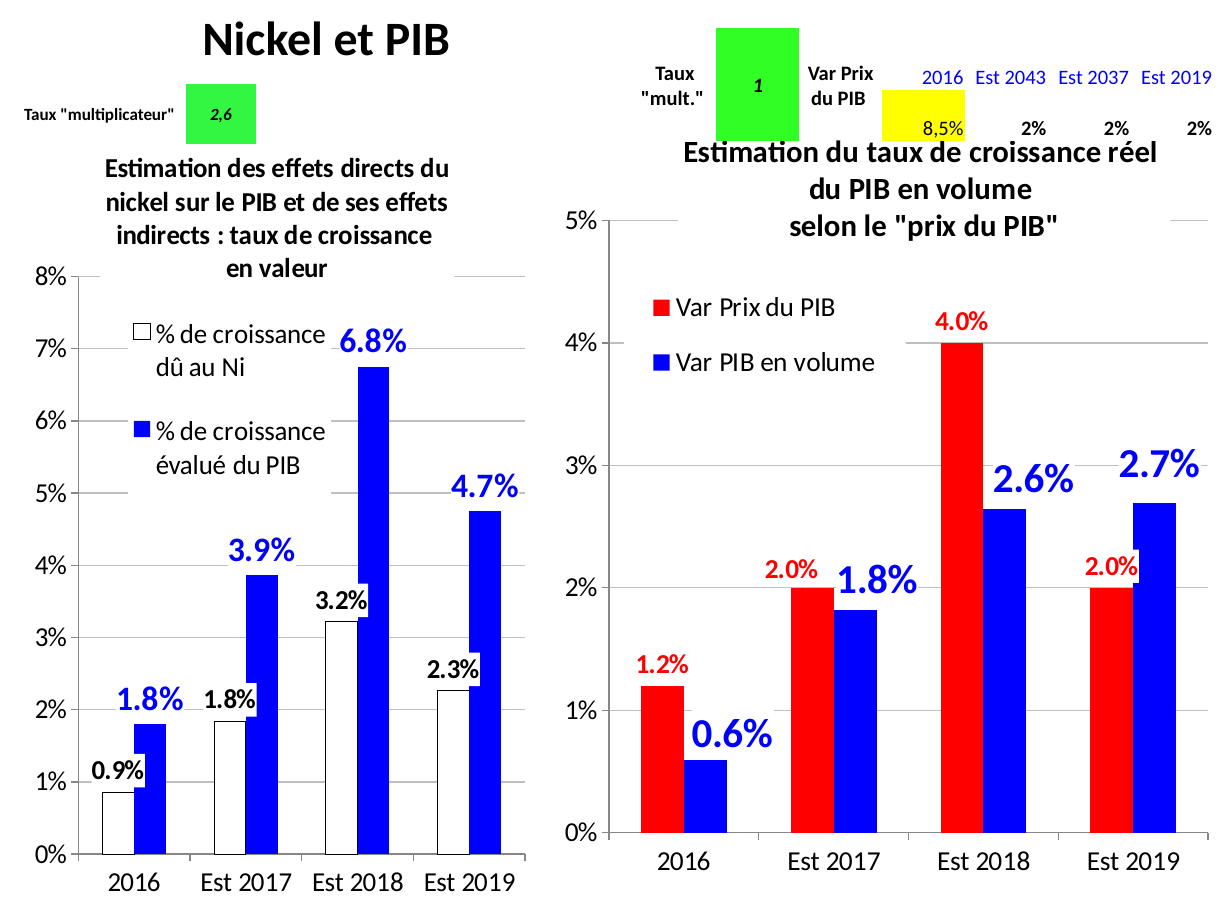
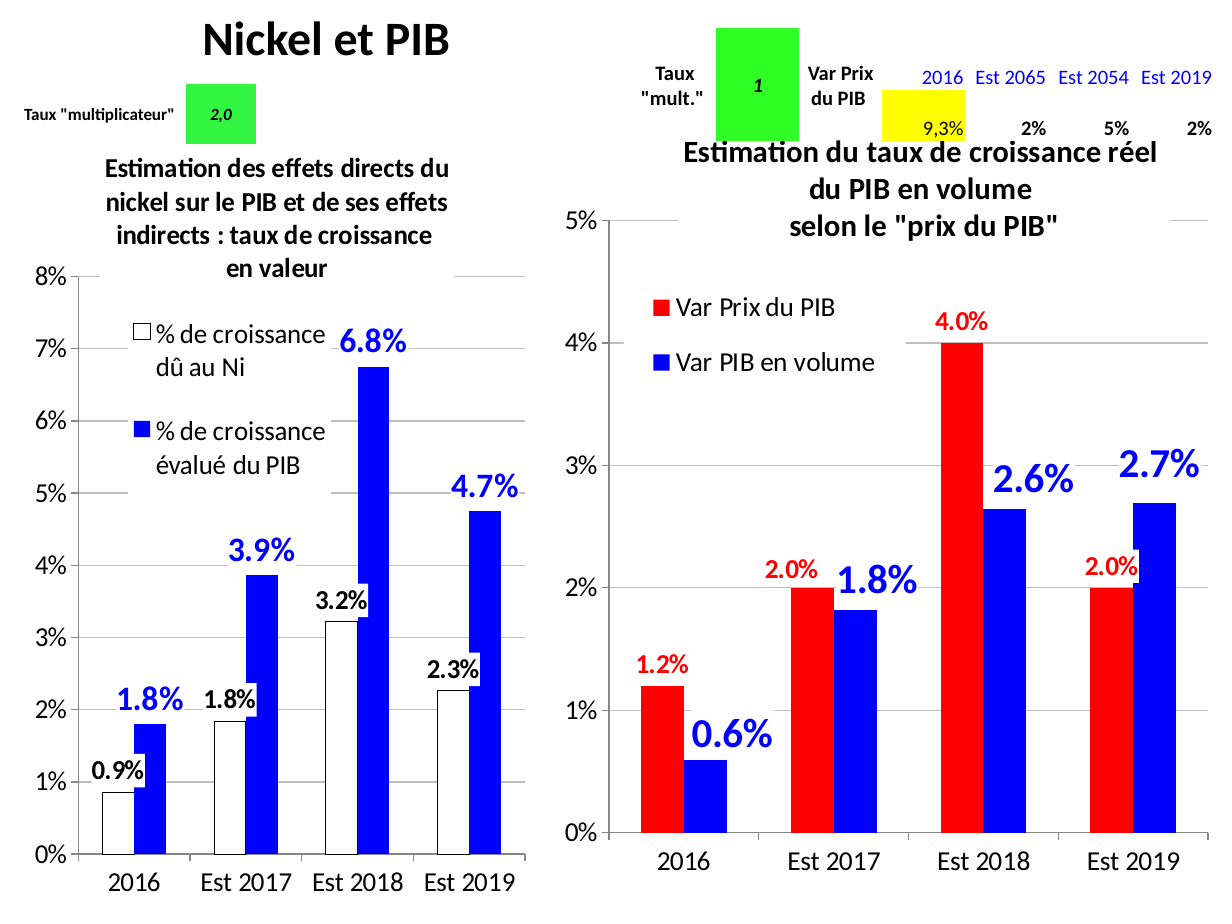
2043: 2043 -> 2065
2037: 2037 -> 2054
2,6: 2,6 -> 2,0
8,5%: 8,5% -> 9,3%
2% at (1117, 129): 2% -> 5%
